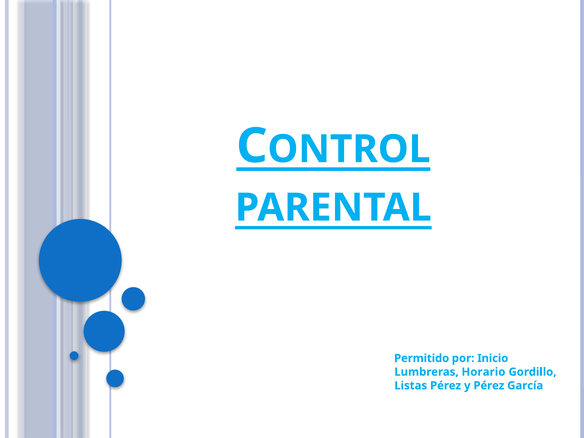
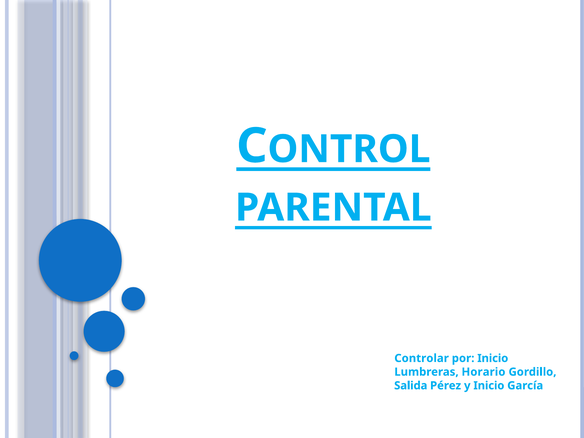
Permitido: Permitido -> Controlar
Listas: Listas -> Salida
y Pérez: Pérez -> Inicio
